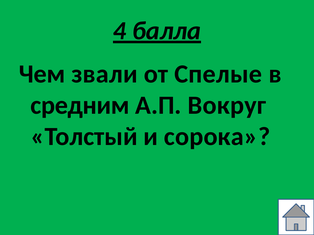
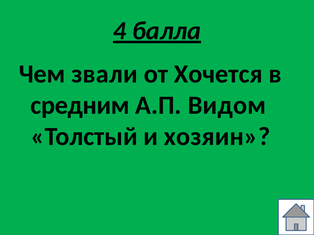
Спелые: Спелые -> Хочется
Вокруг: Вокруг -> Видом
сорока: сорока -> хозяин
